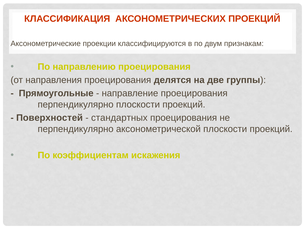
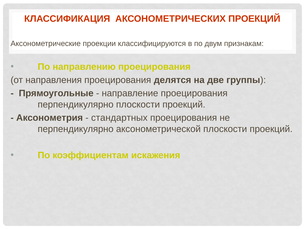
Поверхностей: Поверхностей -> Аксонометрия
